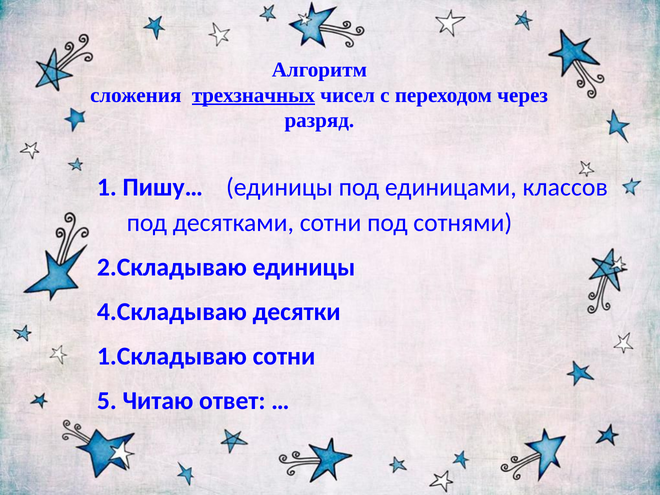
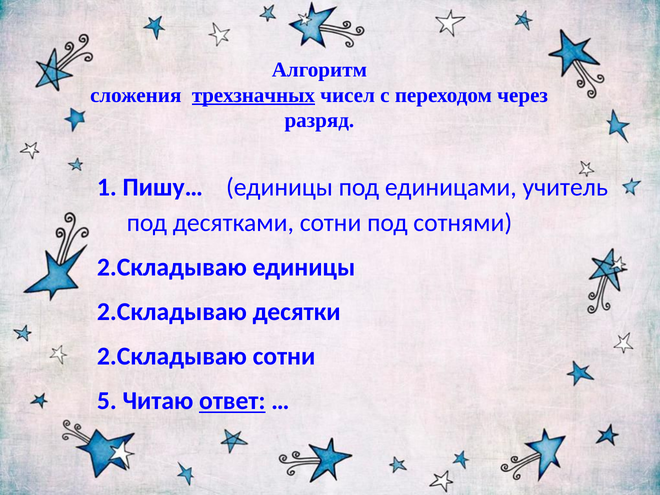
классов: классов -> учитель
4.Складываю at (172, 312): 4.Складываю -> 2.Складываю
1.Складываю at (172, 356): 1.Складываю -> 2.Складываю
ответ underline: none -> present
